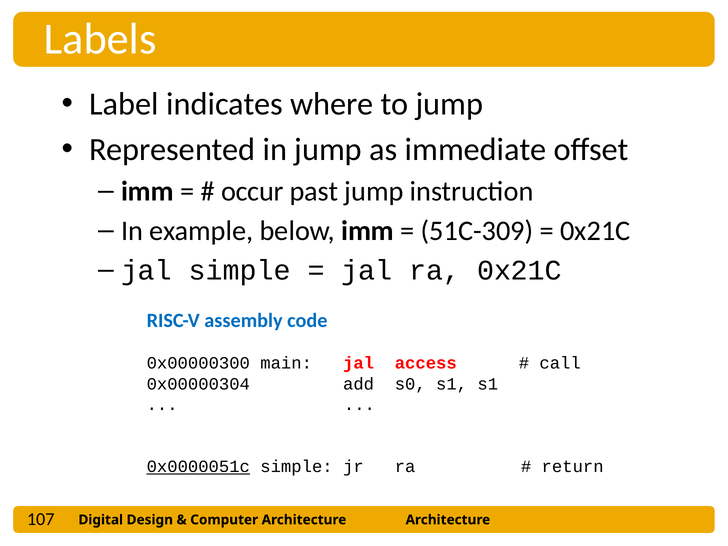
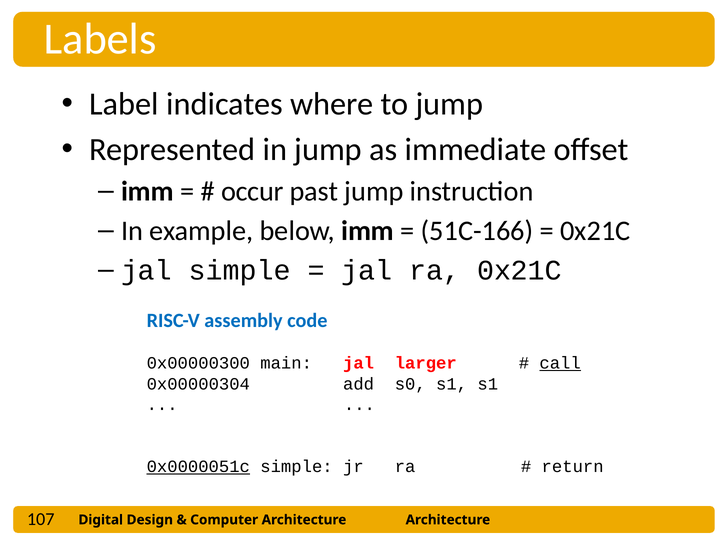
51C-309: 51C-309 -> 51C-166
access: access -> larger
call underline: none -> present
